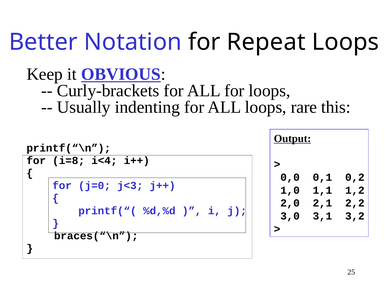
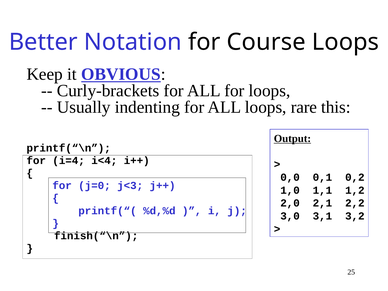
Repeat: Repeat -> Course
i=8: i=8 -> i=4
braces(“\n: braces(“\n -> finish(“\n
